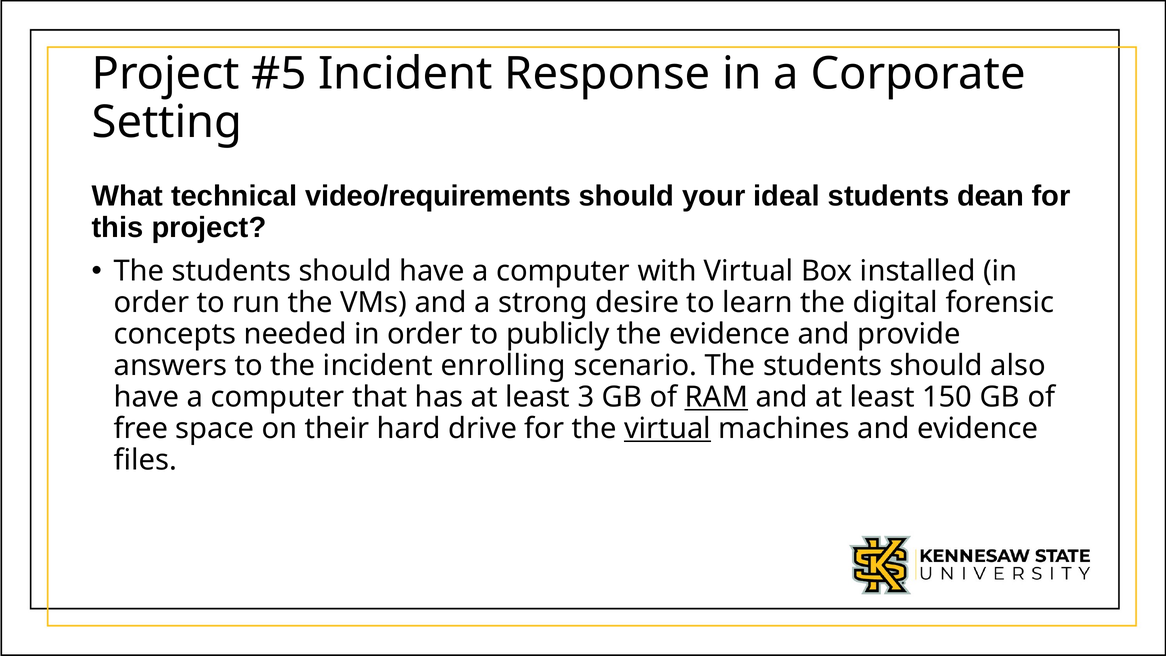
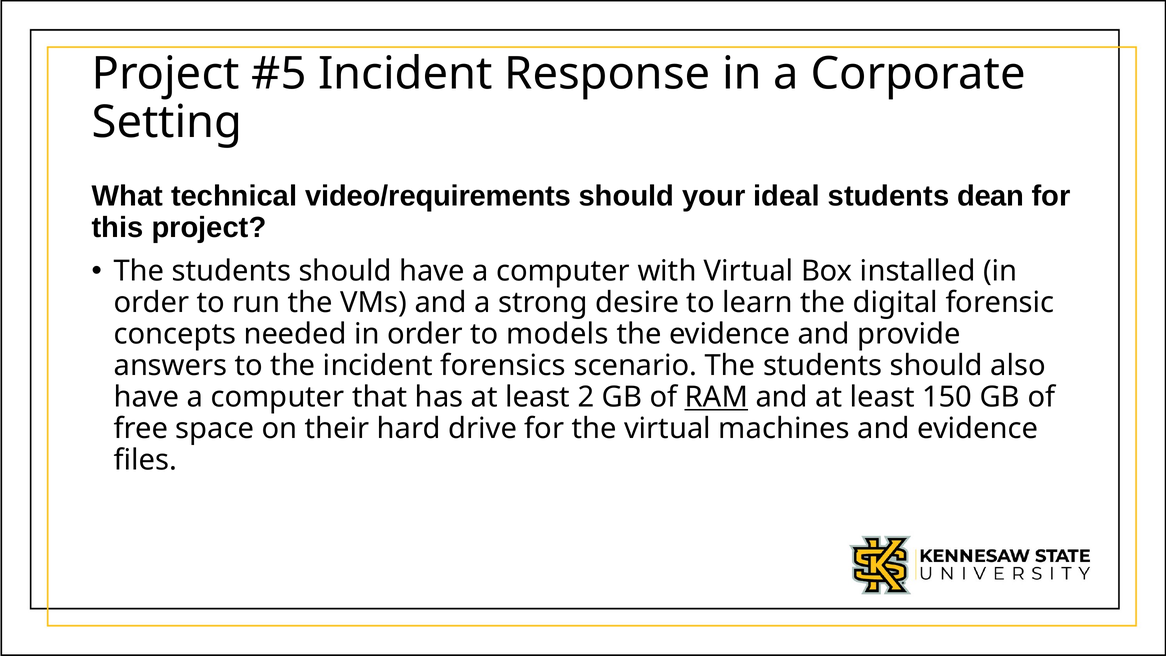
publicly: publicly -> models
enrolling: enrolling -> forensics
3: 3 -> 2
virtual at (668, 429) underline: present -> none
